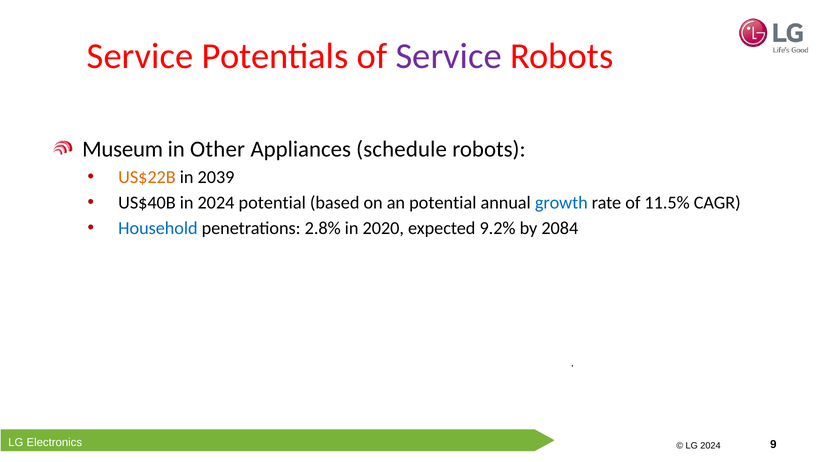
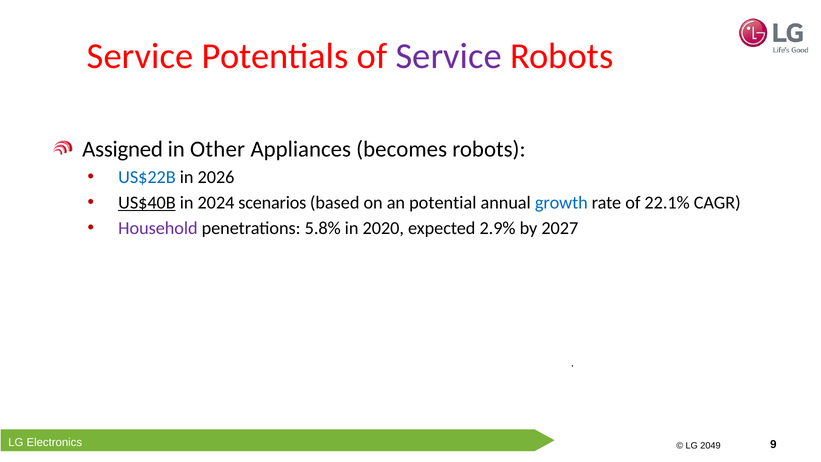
Museum: Museum -> Assigned
schedule: schedule -> becomes
US$22B colour: orange -> blue
2039: 2039 -> 2026
US$40B underline: none -> present
2024 potential: potential -> scenarios
11.5%: 11.5% -> 22.1%
Household colour: blue -> purple
2.8%: 2.8% -> 5.8%
9.2%: 9.2% -> 2.9%
2084: 2084 -> 2027
2024 at (710, 445): 2024 -> 2049
